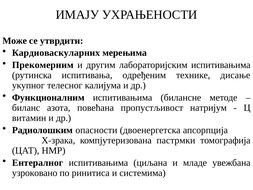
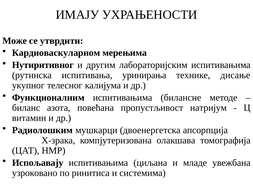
Кардиоваскуларних: Кардиоваскуларних -> Кардиоваскуларном
Прекомерним: Прекомерним -> Нутиритивног
одређеним: одређеним -> уринирања
опасности: опасности -> мушкарци
пастрмки: пастрмки -> олакшава
Ентералног: Ентералног -> Испољавају
